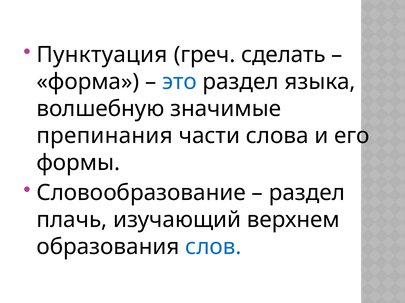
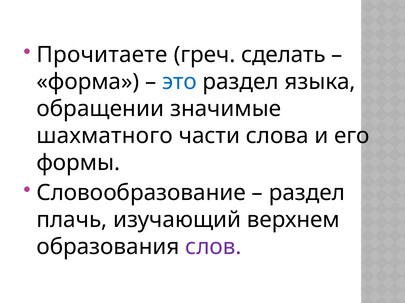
Пунктуация: Пунктуация -> Прочитаете
волшебную: волшебную -> обращении
препинания: препинания -> шахматного
слов colour: blue -> purple
